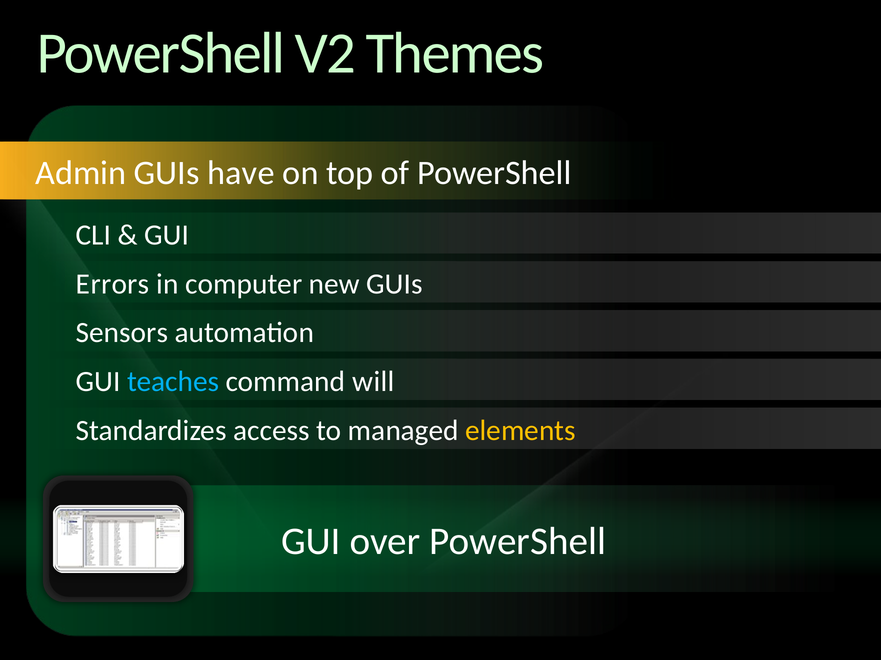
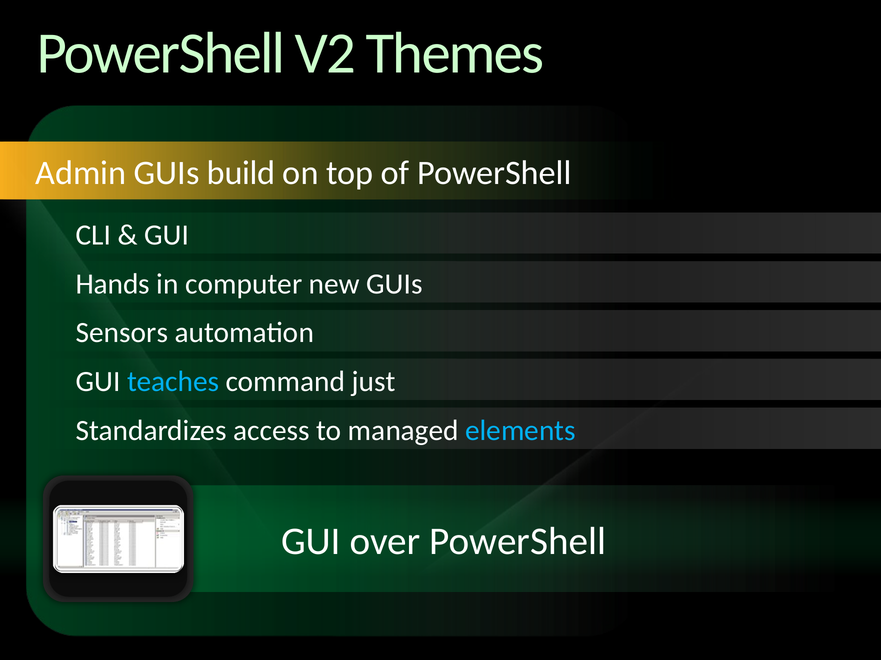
have: have -> build
Errors: Errors -> Hands
will: will -> just
elements colour: yellow -> light blue
